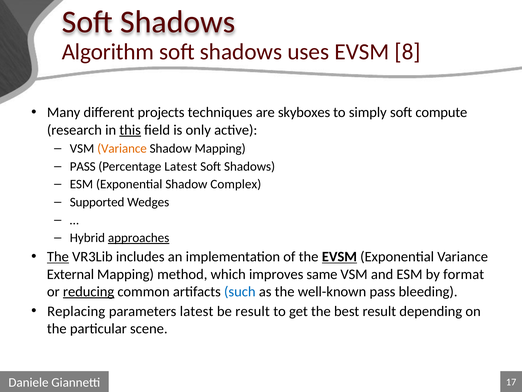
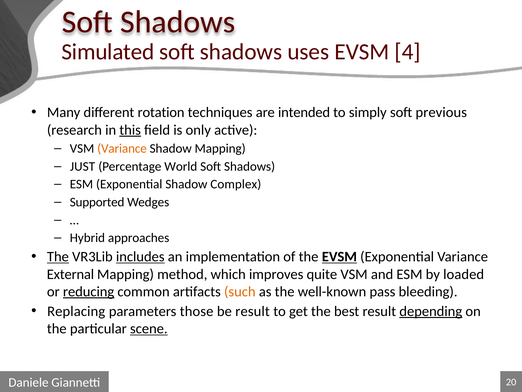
Algorithm: Algorithm -> Simulated
8: 8 -> 4
projects: projects -> rotation
skyboxes: skyboxes -> intended
compute: compute -> previous
PASS at (83, 166): PASS -> JUST
Percentage Latest: Latest -> World
approaches underline: present -> none
includes underline: none -> present
same: same -> quite
format: format -> loaded
such colour: blue -> orange
parameters latest: latest -> those
depending underline: none -> present
scene underline: none -> present
17: 17 -> 20
